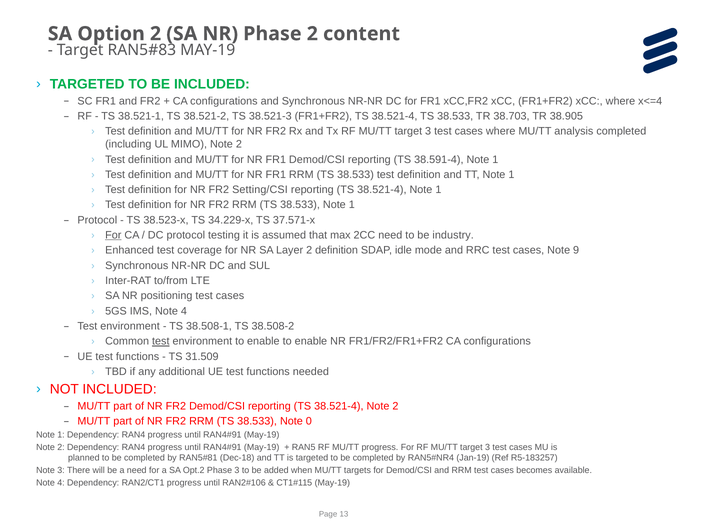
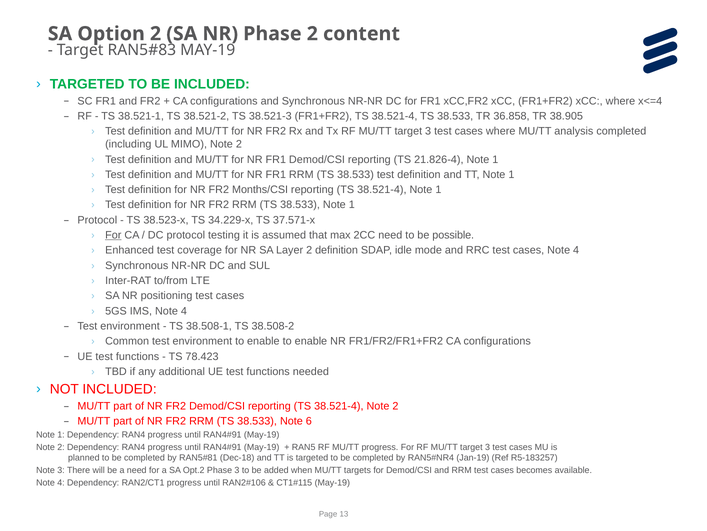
38.703: 38.703 -> 36.858
38.591-4: 38.591-4 -> 21.826-4
Setting/CSI: Setting/CSI -> Months/CSI
industry: industry -> possible
cases Note 9: 9 -> 4
test at (161, 341) underline: present -> none
31.509: 31.509 -> 78.423
0: 0 -> 6
